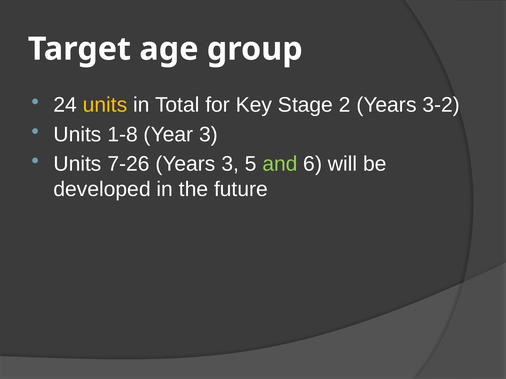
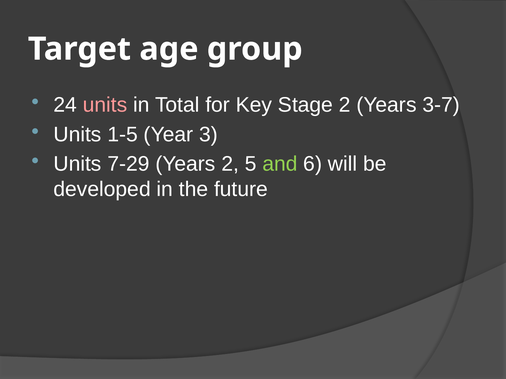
units at (105, 105) colour: yellow -> pink
3-2: 3-2 -> 3-7
1-8: 1-8 -> 1-5
7-26: 7-26 -> 7-29
Years 3: 3 -> 2
